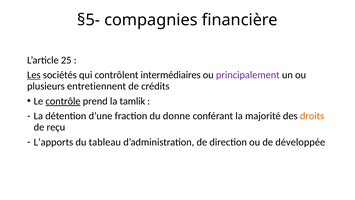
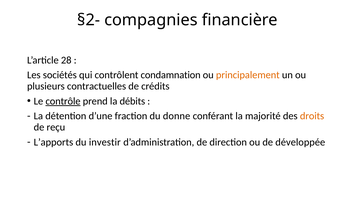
§5-: §5- -> §2-
25: 25 -> 28
Les underline: present -> none
intermédiaires: intermédiaires -> condamnation
principalement colour: purple -> orange
entretiennent: entretiennent -> contractuelles
tamlik: tamlik -> débits
tableau: tableau -> investir
